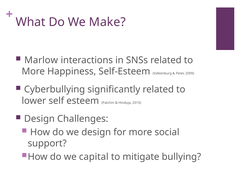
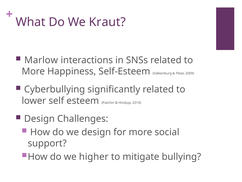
Make: Make -> Kraut
capital: capital -> higher
